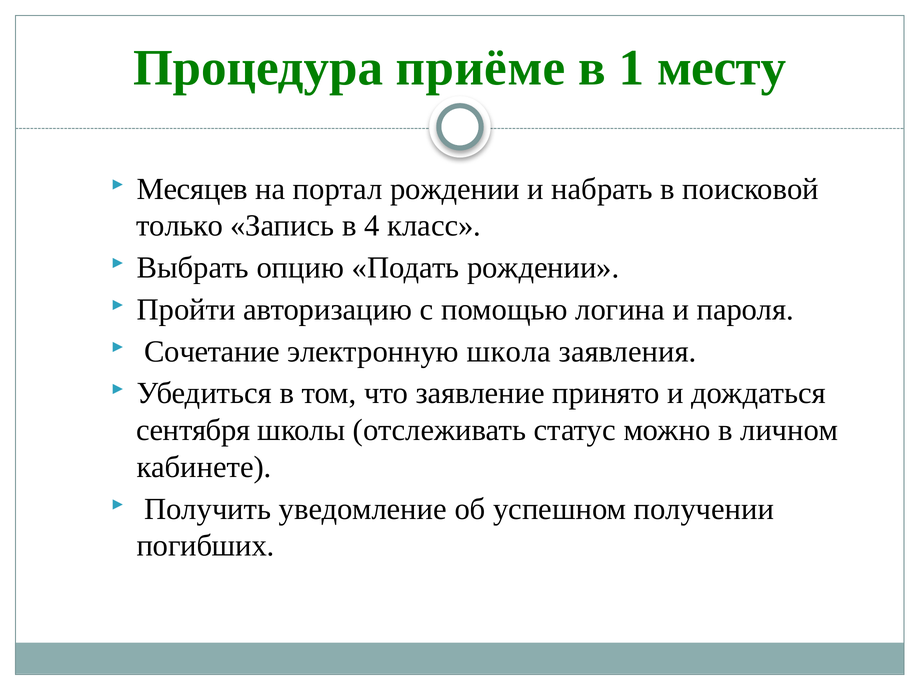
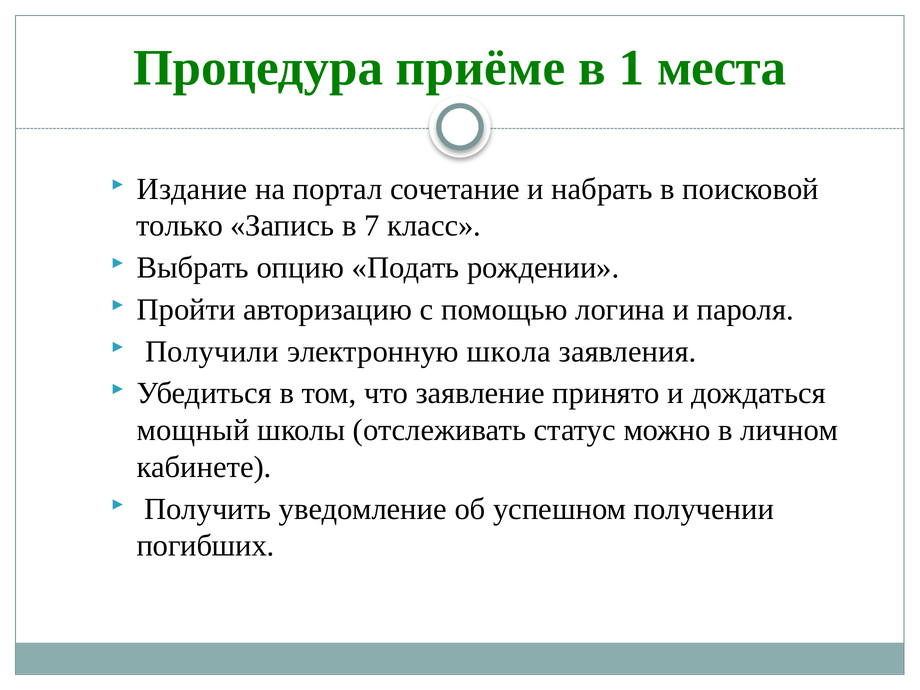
месту: месту -> места
Месяцев: Месяцев -> Издание
портал рождении: рождении -> сочетание
4: 4 -> 7
Сочетание: Сочетание -> Получили
сентября: сентября -> мощный
